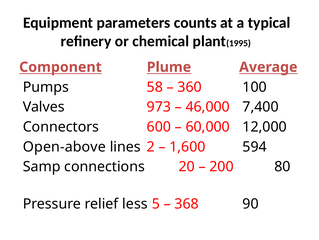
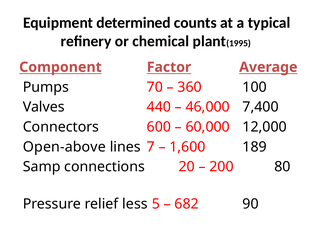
parameters: parameters -> determined
Plume: Plume -> Factor
58: 58 -> 70
973: 973 -> 440
2: 2 -> 7
594: 594 -> 189
368: 368 -> 682
